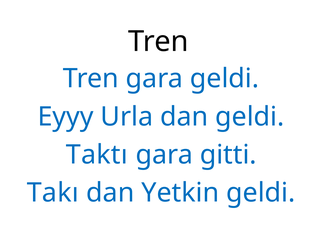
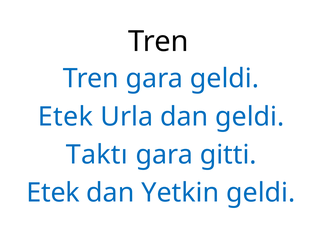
Eyyy at (66, 117): Eyyy -> Etek
Takı at (53, 193): Takı -> Etek
